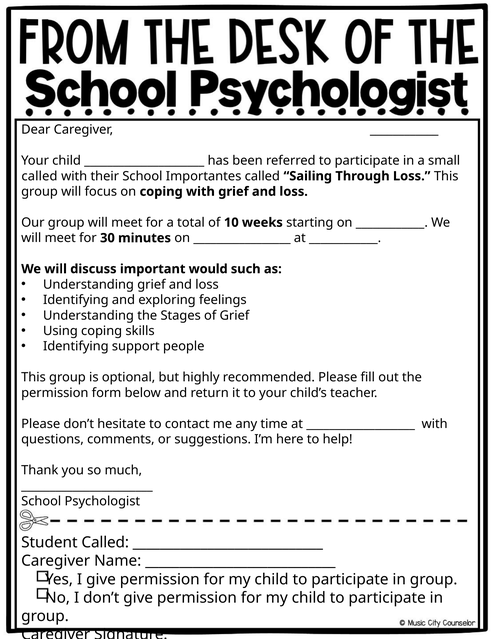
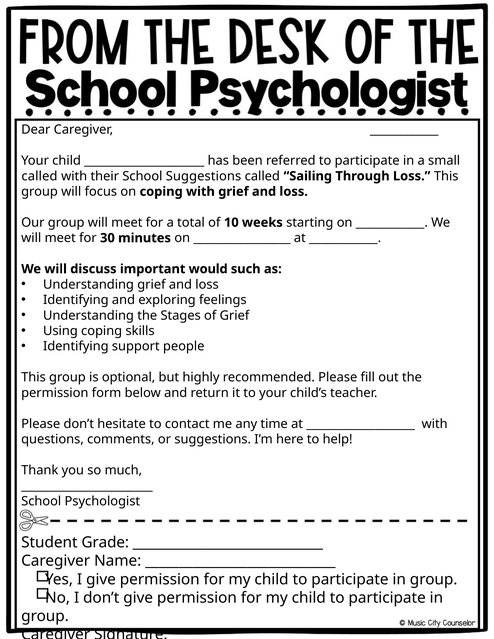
School Importantes: Importantes -> Suggestions
Student Called: Called -> Grade
